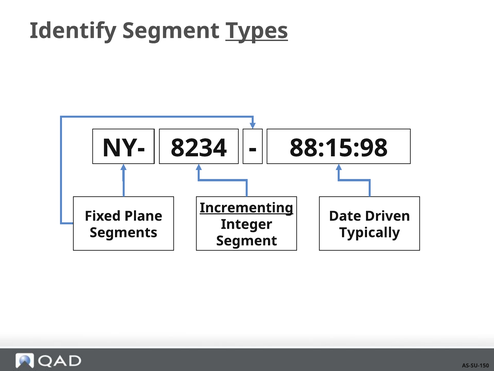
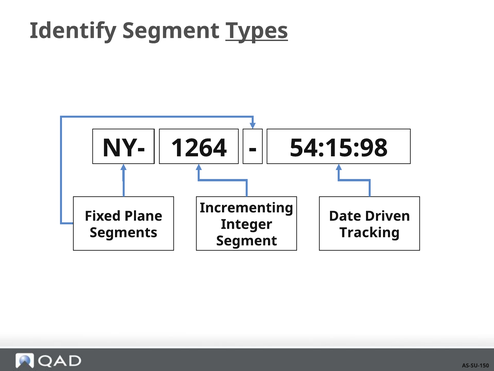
8234: 8234 -> 1264
88:15:98: 88:15:98 -> 54:15:98
Incrementing underline: present -> none
Typically: Typically -> Tracking
